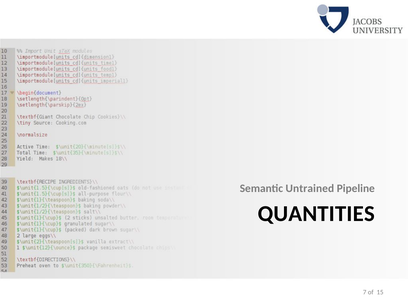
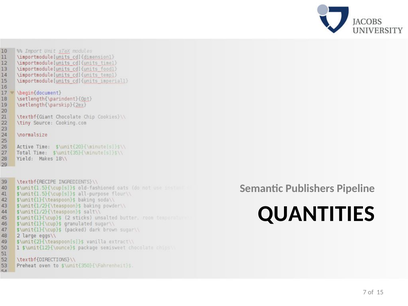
Untrained: Untrained -> Publishers
